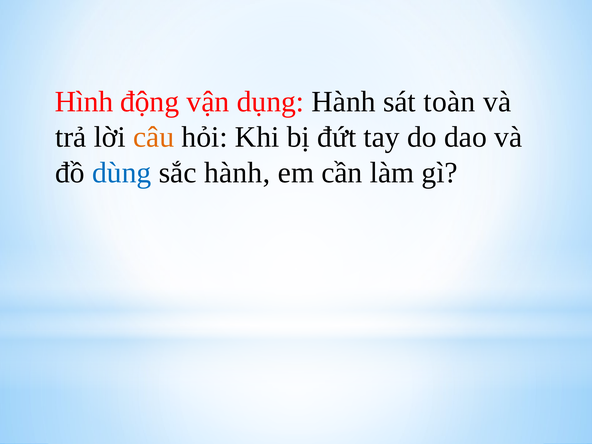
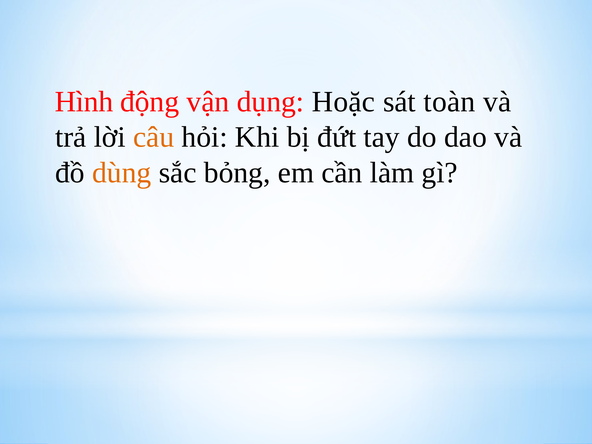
dụng Hành: Hành -> Hoặc
dùng colour: blue -> orange
sắc hành: hành -> bỏng
